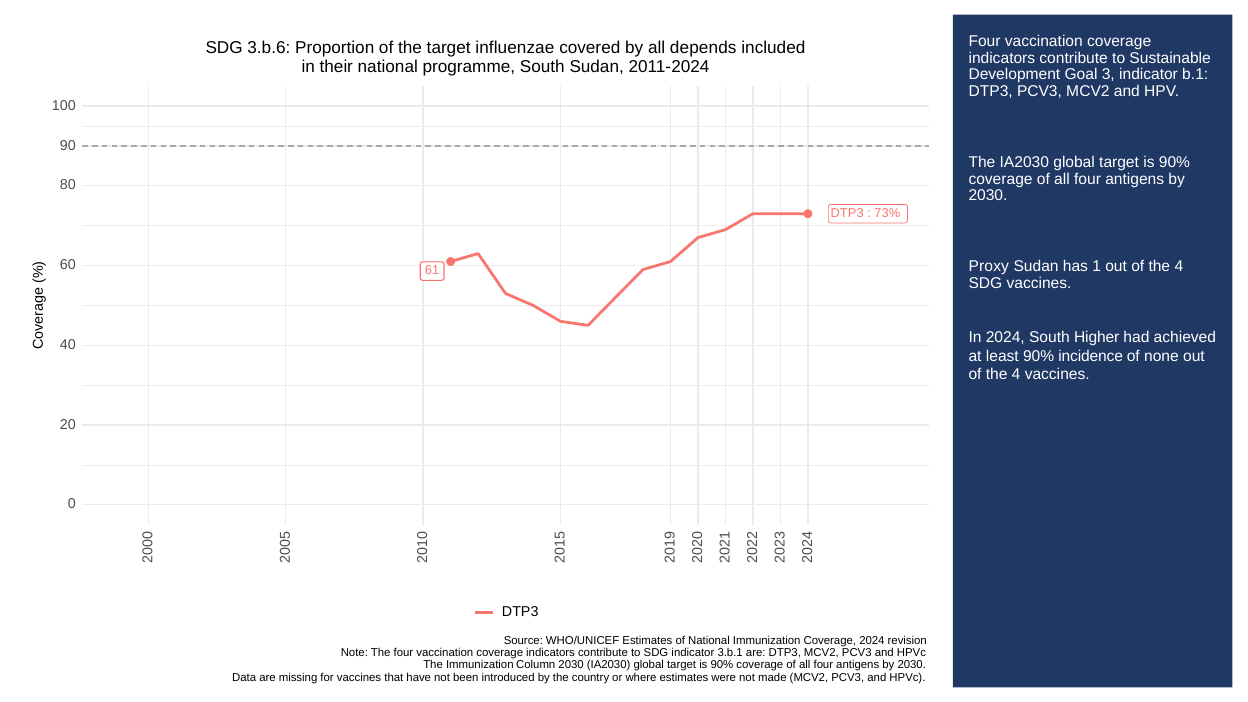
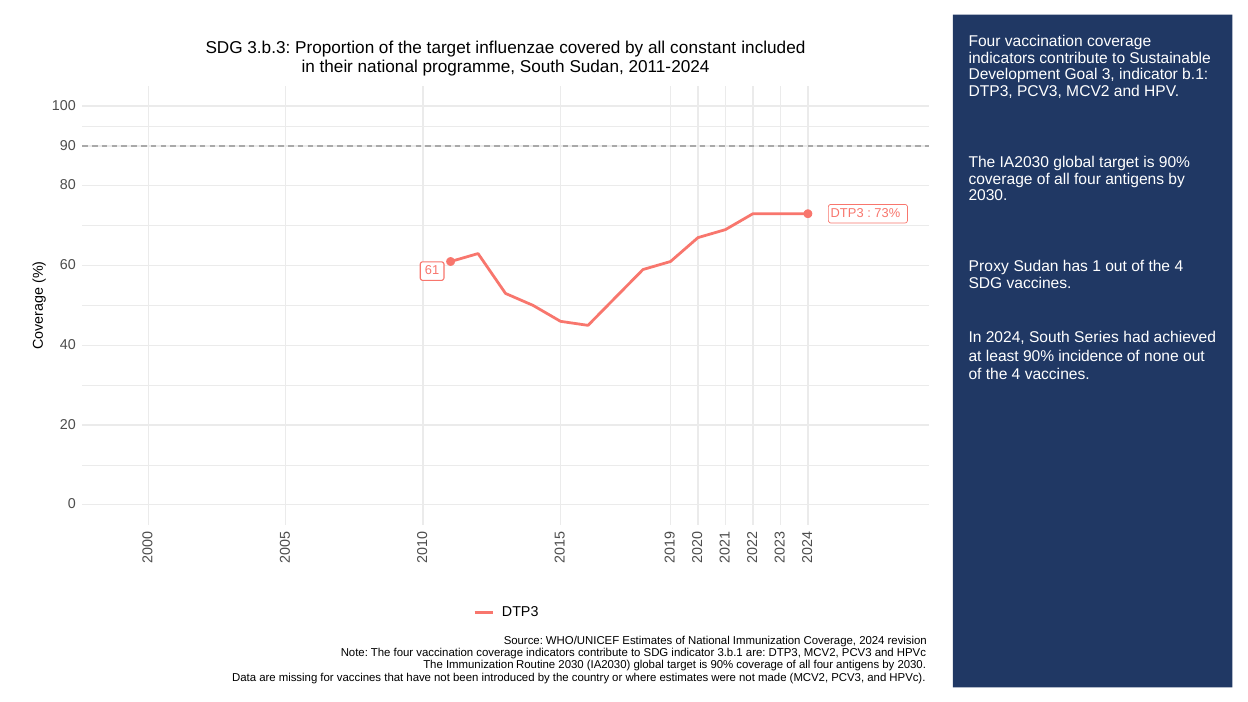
3.b.6: 3.b.6 -> 3.b.3
depends: depends -> constant
Higher: Higher -> Series
Column: Column -> Routine
